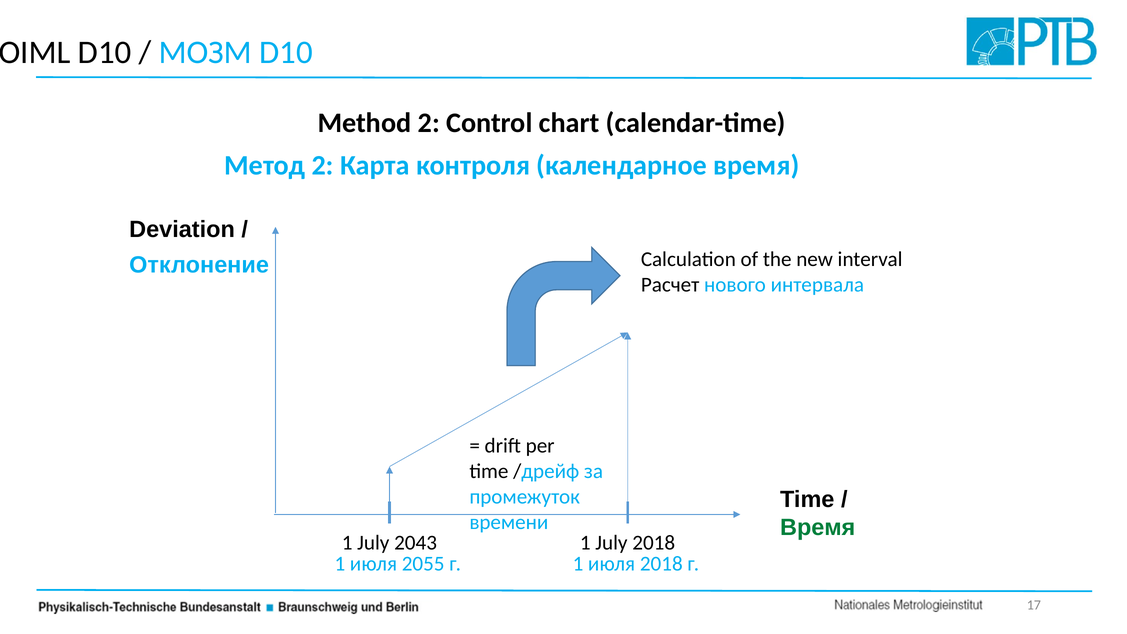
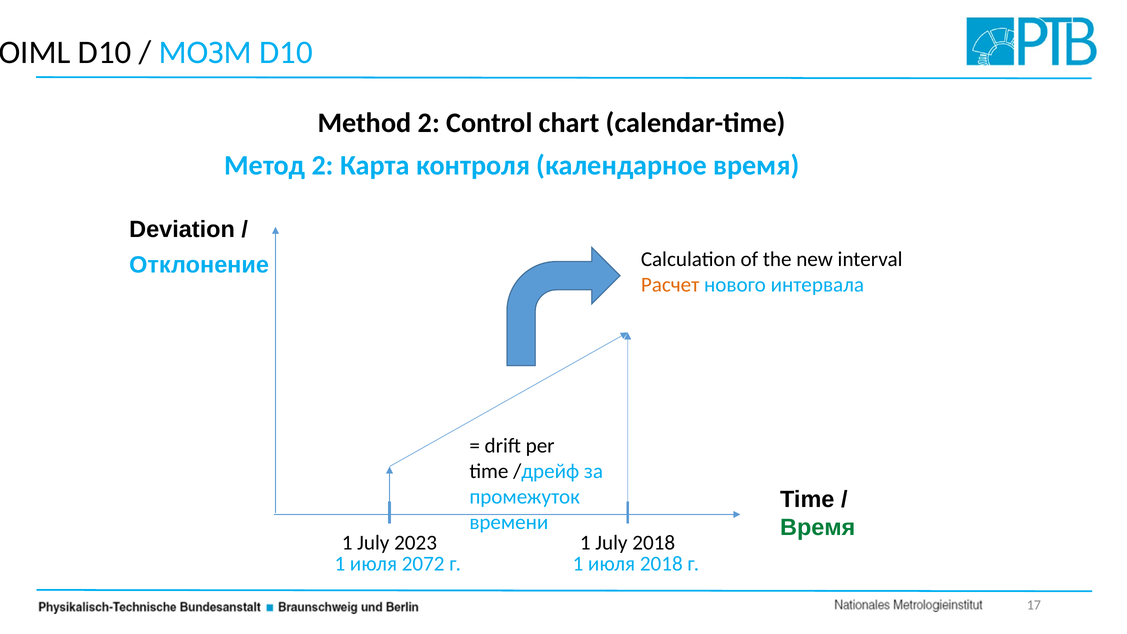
Расчет colour: black -> orange
2043: 2043 -> 2023
2055: 2055 -> 2072
